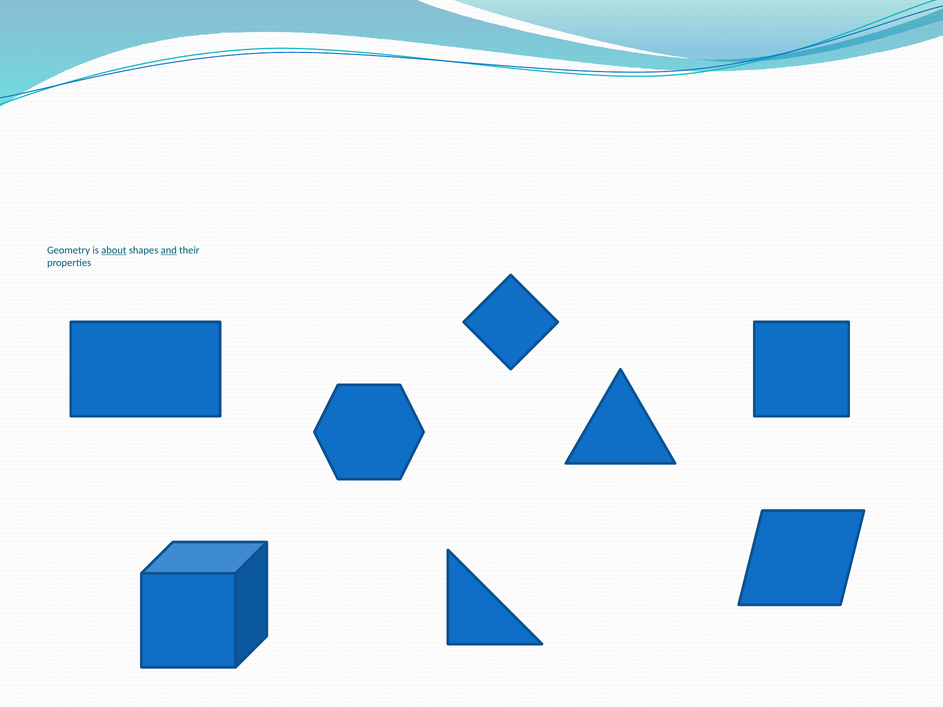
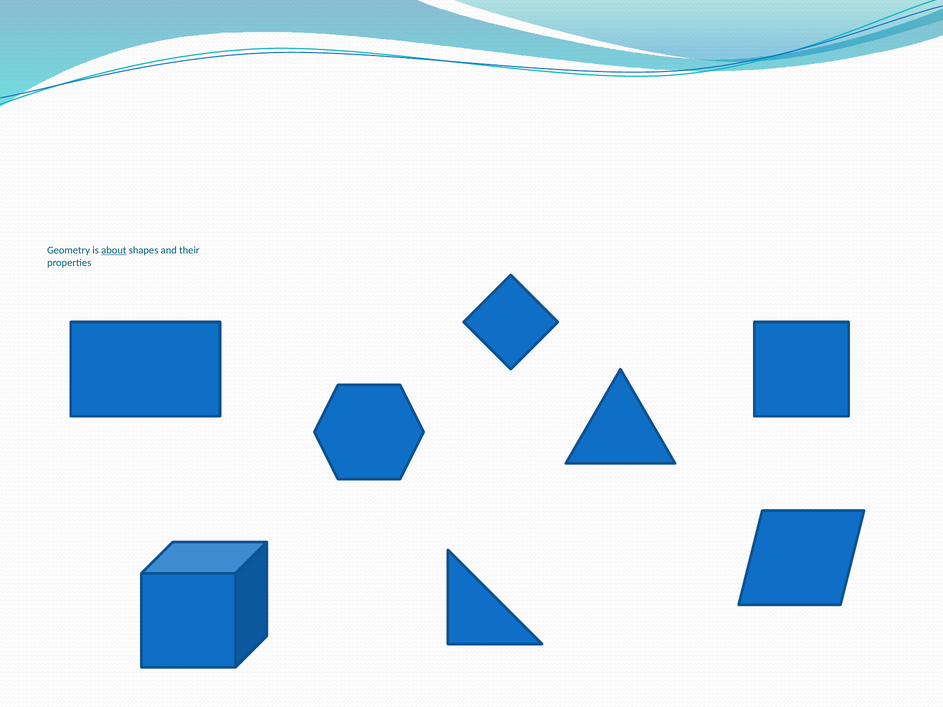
and underline: present -> none
